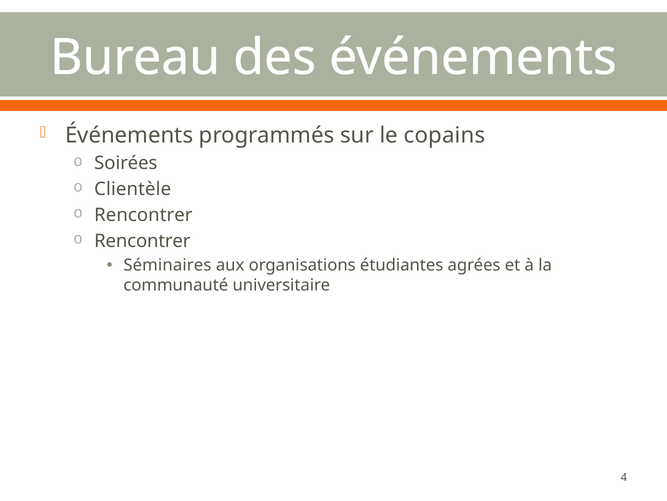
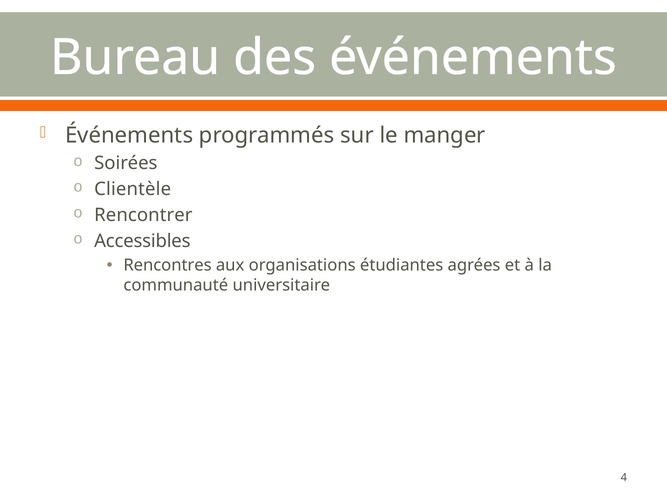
copains: copains -> manger
Rencontrer at (142, 241): Rencontrer -> Accessibles
Séminaires: Séminaires -> Rencontres
